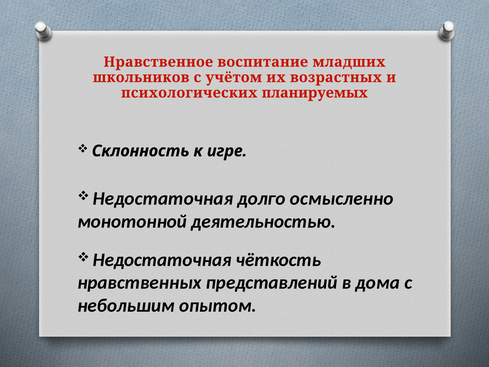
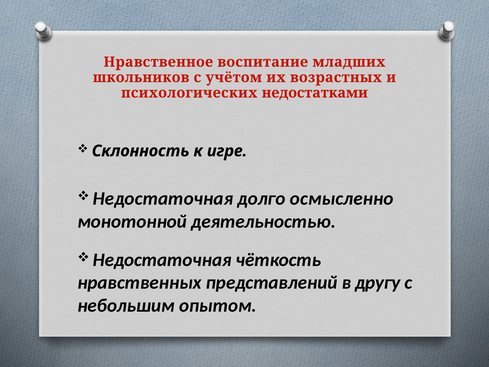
планируемых: планируемых -> недостатками
дома: дома -> другу
